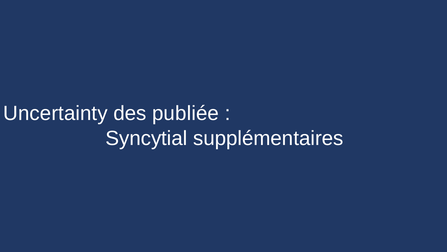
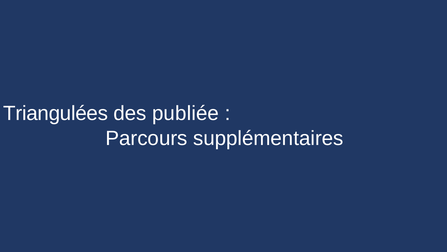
Uncertainty: Uncertainty -> Triangulées
Syncytial: Syncytial -> Parcours
